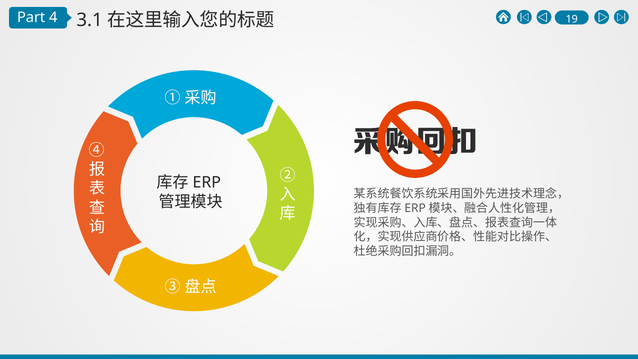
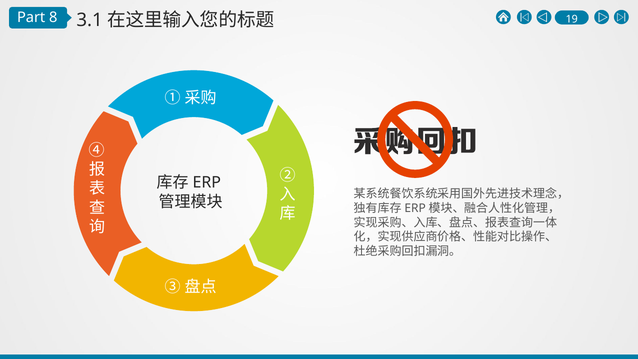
4: 4 -> 8
